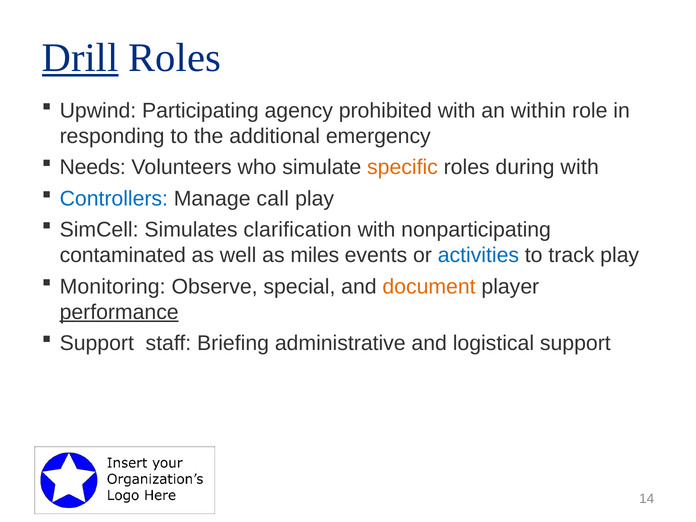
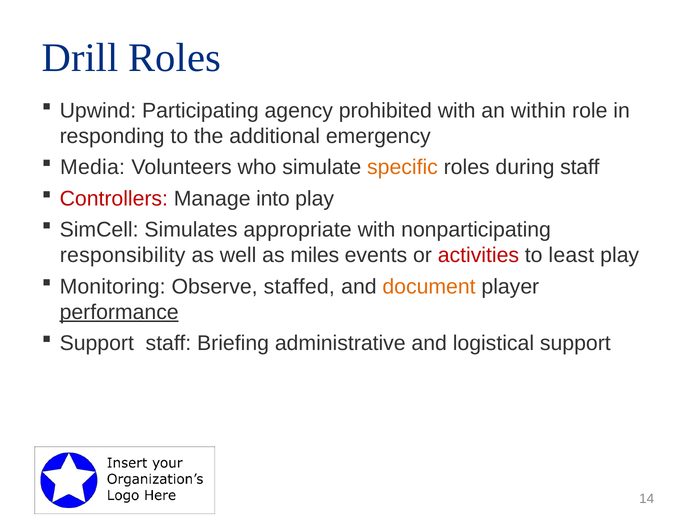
Drill underline: present -> none
Needs: Needs -> Media
during with: with -> staff
Controllers colour: blue -> red
call: call -> into
clarification: clarification -> appropriate
contaminated: contaminated -> responsibility
activities colour: blue -> red
track: track -> least
special: special -> staffed
